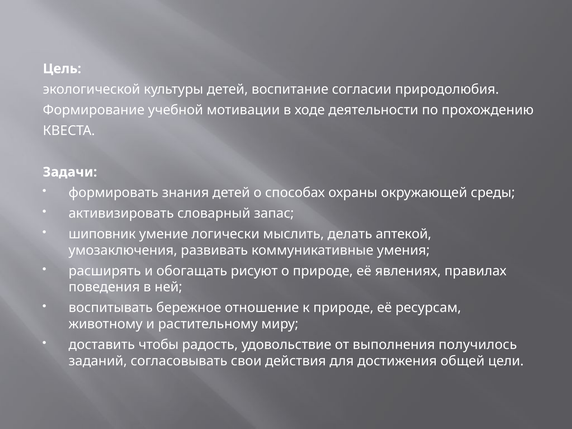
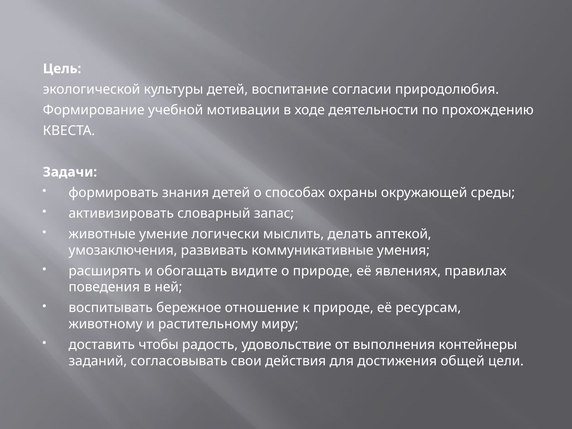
шиповник: шиповник -> животные
рисуют: рисуют -> видите
получилось: получилось -> контейнеры
